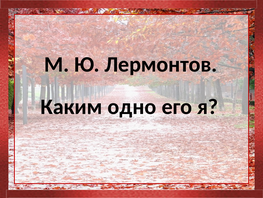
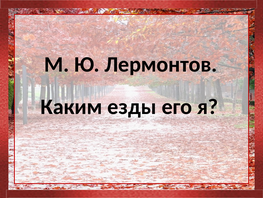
одно: одно -> езды
